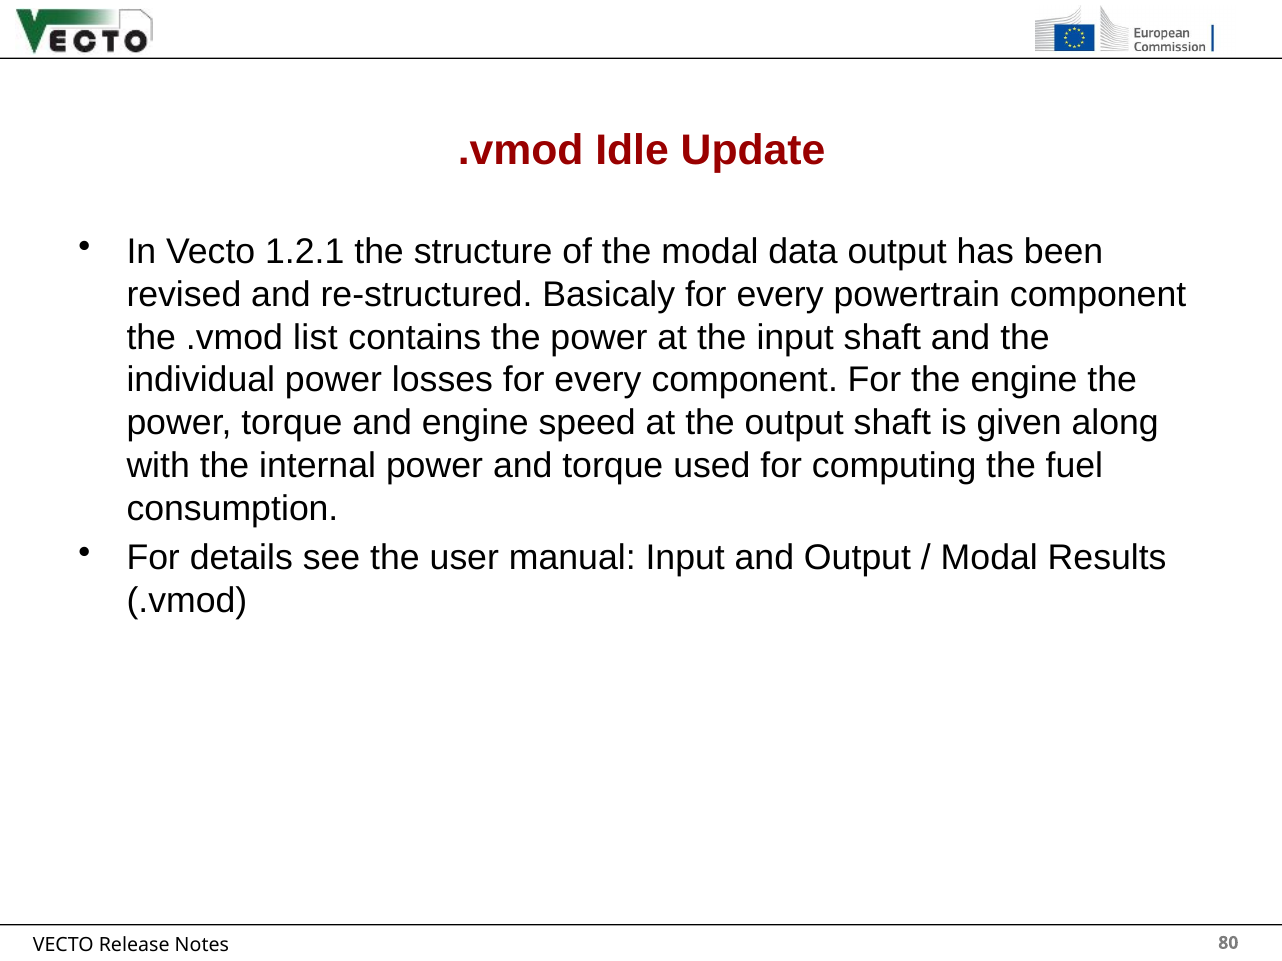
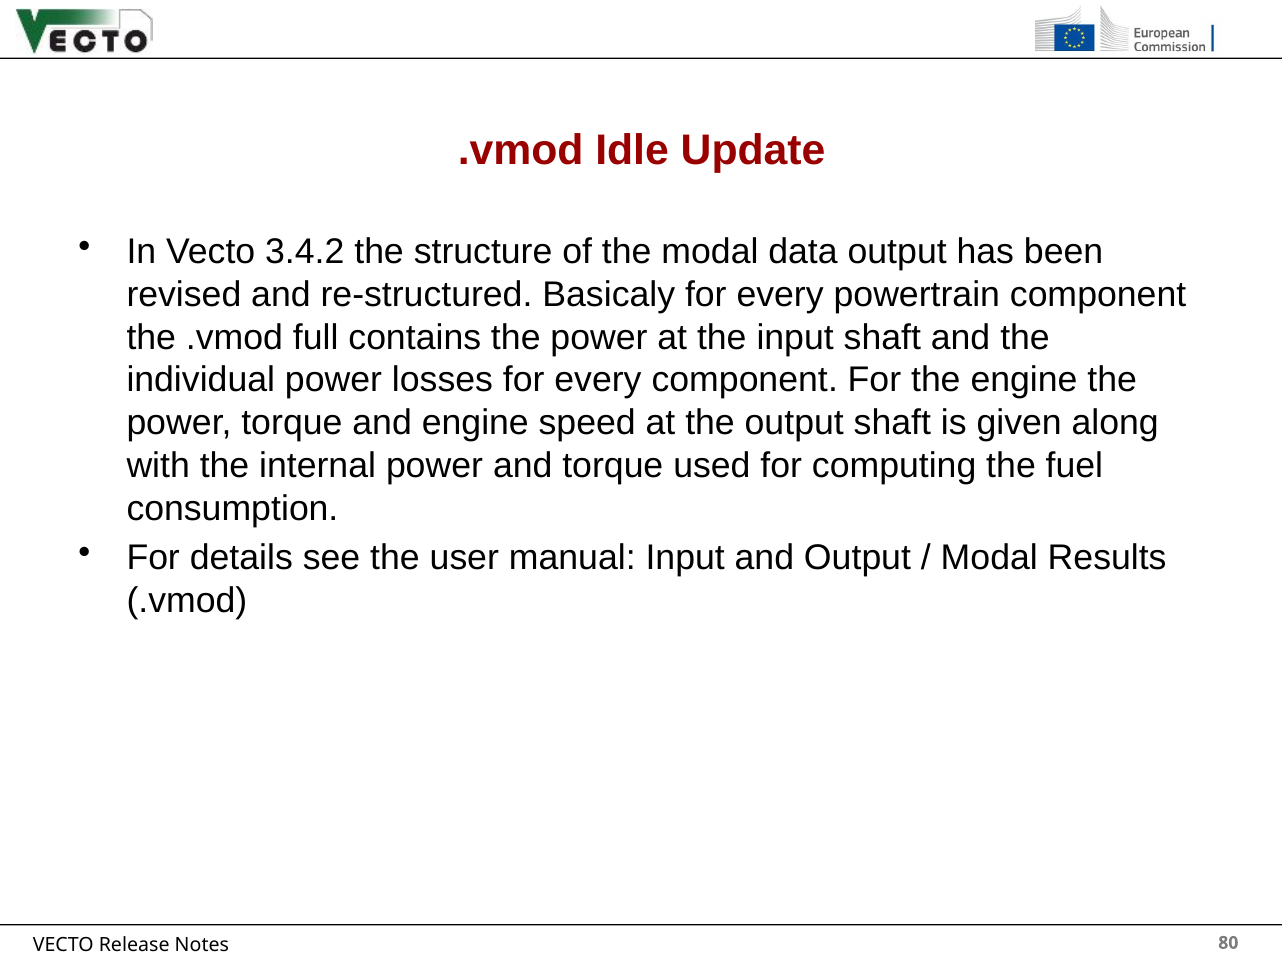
1.2.1: 1.2.1 -> 3.4.2
list: list -> full
